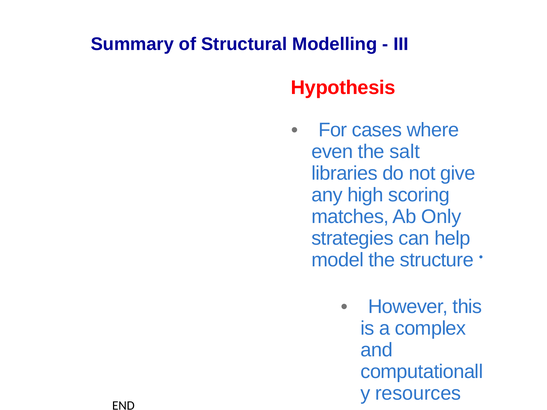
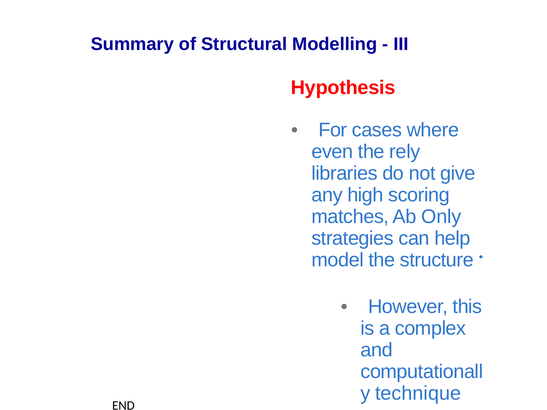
salt: salt -> rely
resources: resources -> technique
